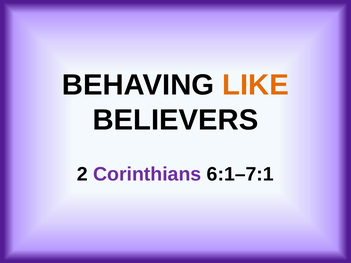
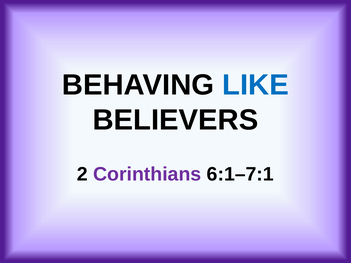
LIKE colour: orange -> blue
